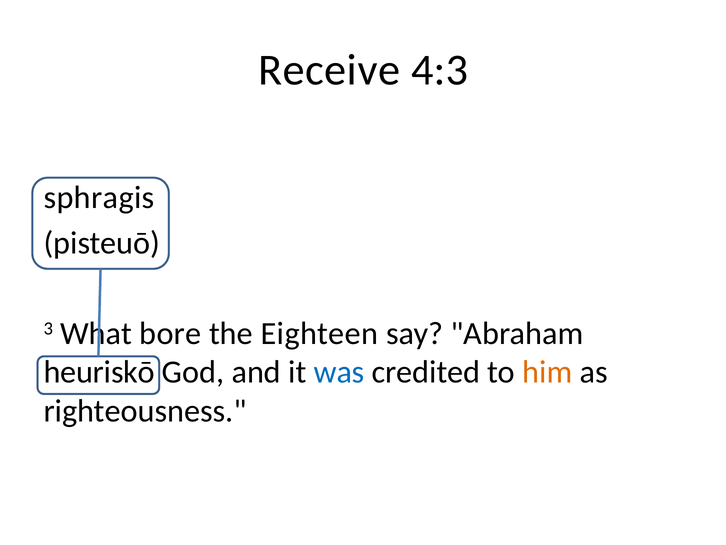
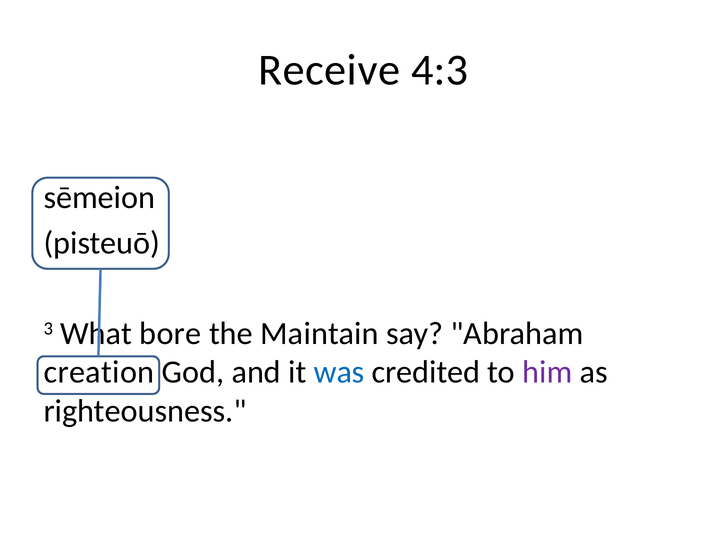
sphragis: sphragis -> sēmeion
Eighteen: Eighteen -> Maintain
heuriskō: heuriskō -> creation
him colour: orange -> purple
